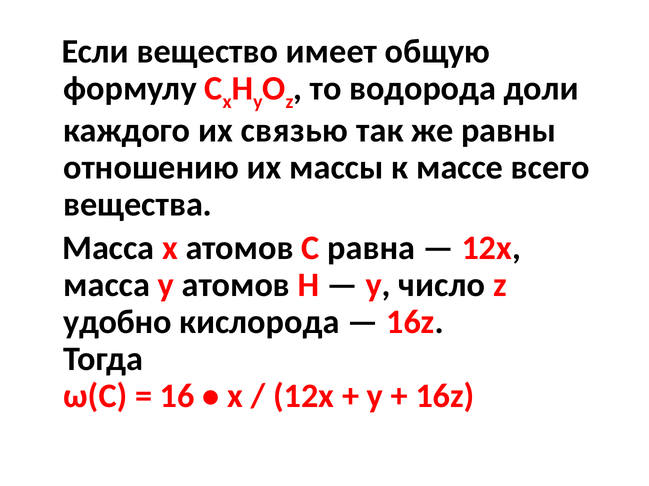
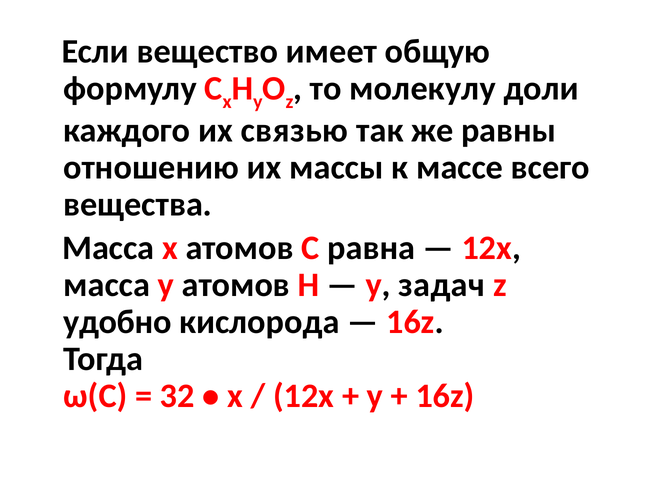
водорода: водорода -> молекулу
число: число -> задач
16: 16 -> 32
